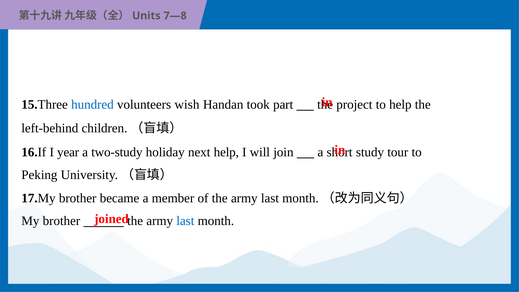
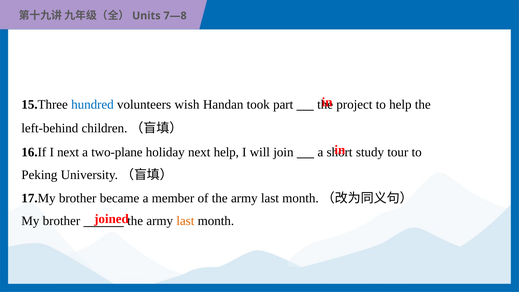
I year: year -> next
two-study: two-study -> two-plane
last at (185, 221) colour: blue -> orange
